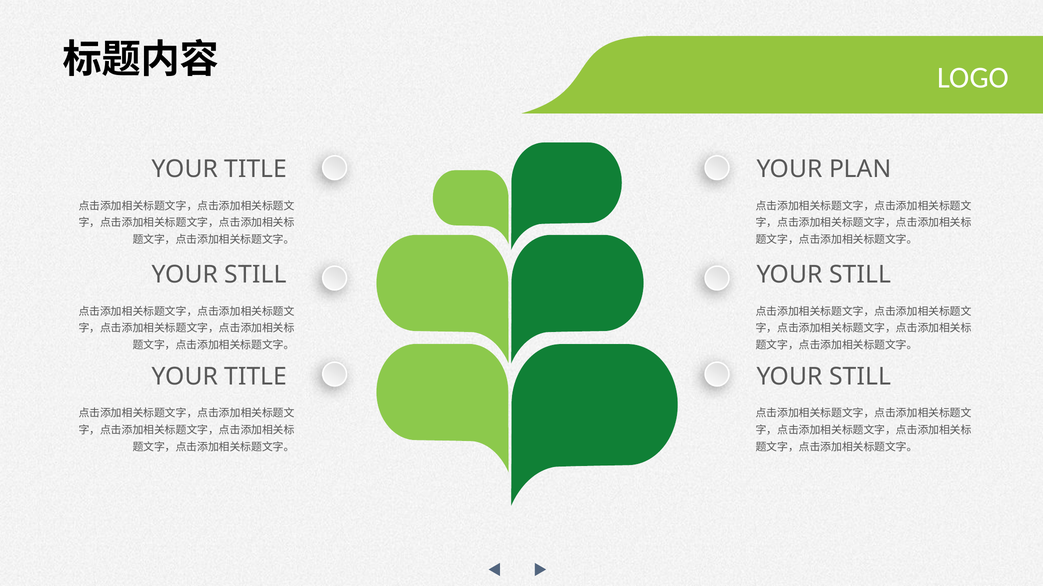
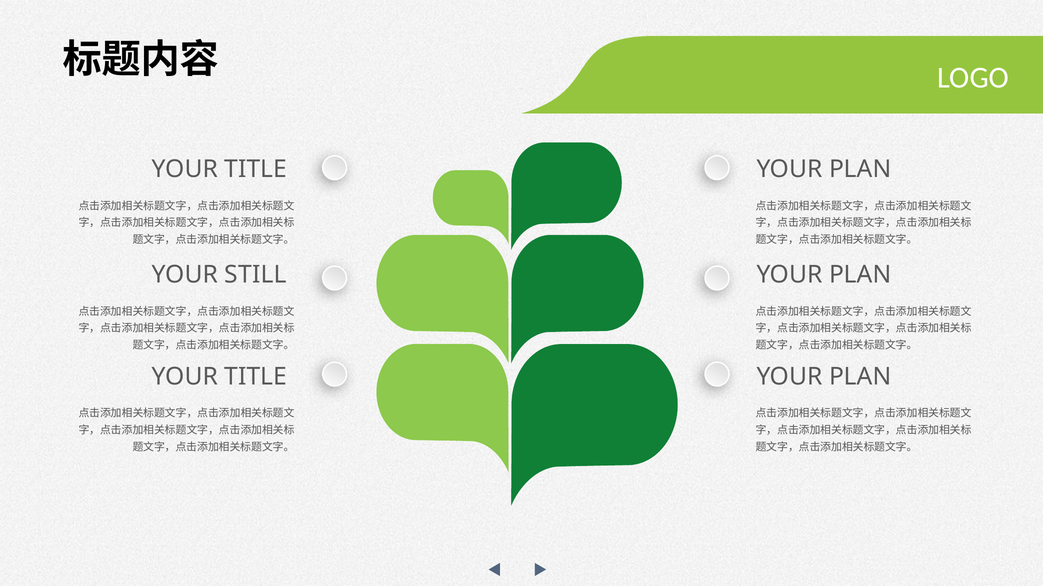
STILL at (860, 275): STILL -> PLAN
STILL at (860, 377): STILL -> PLAN
